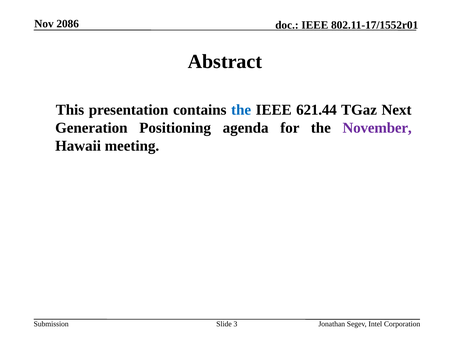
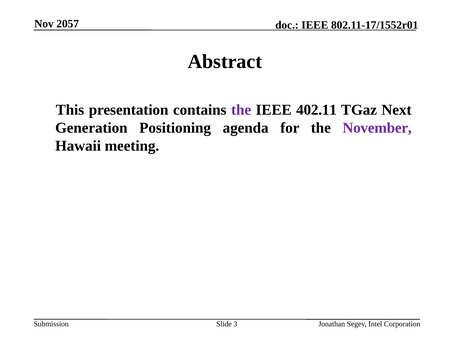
2086: 2086 -> 2057
the at (241, 110) colour: blue -> purple
621.44: 621.44 -> 402.11
